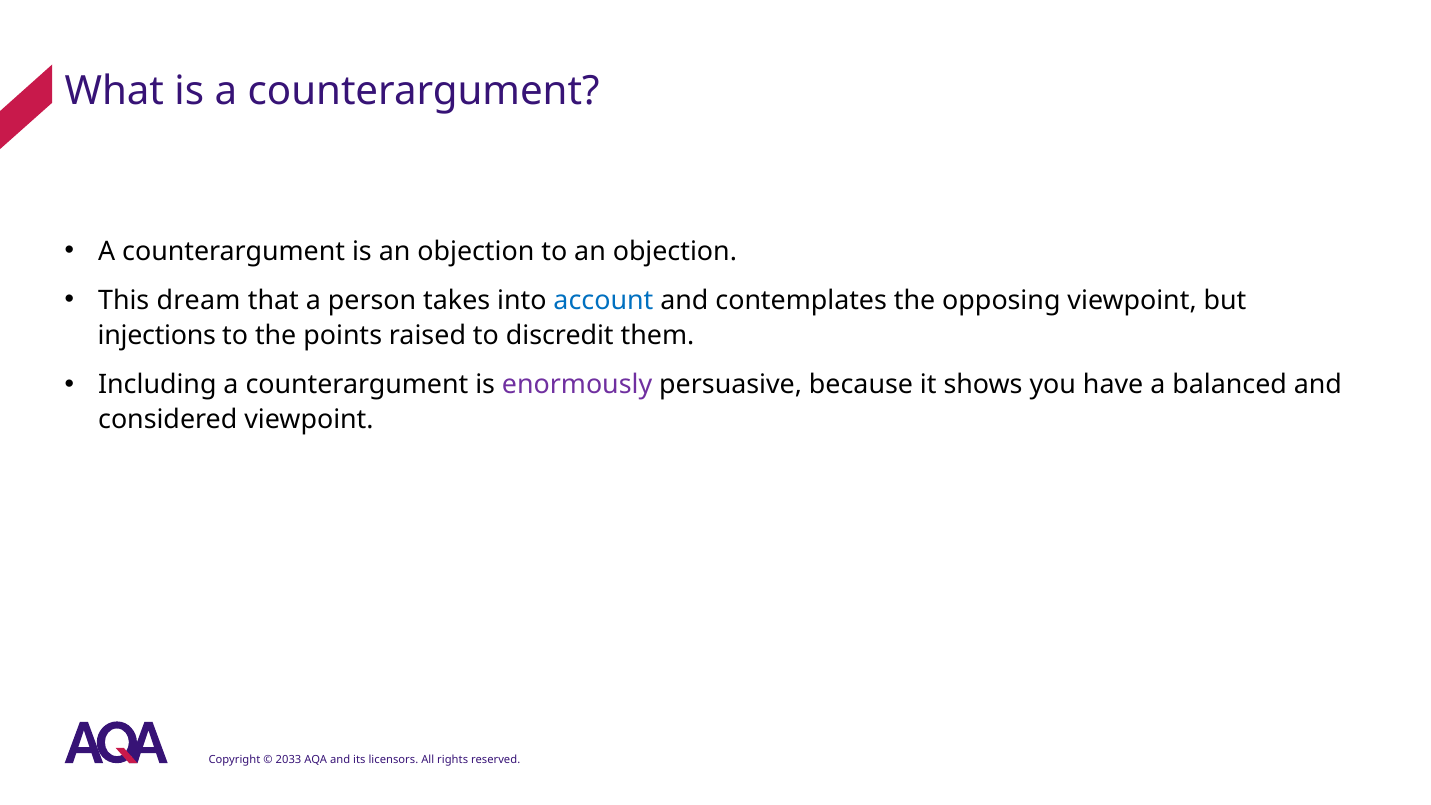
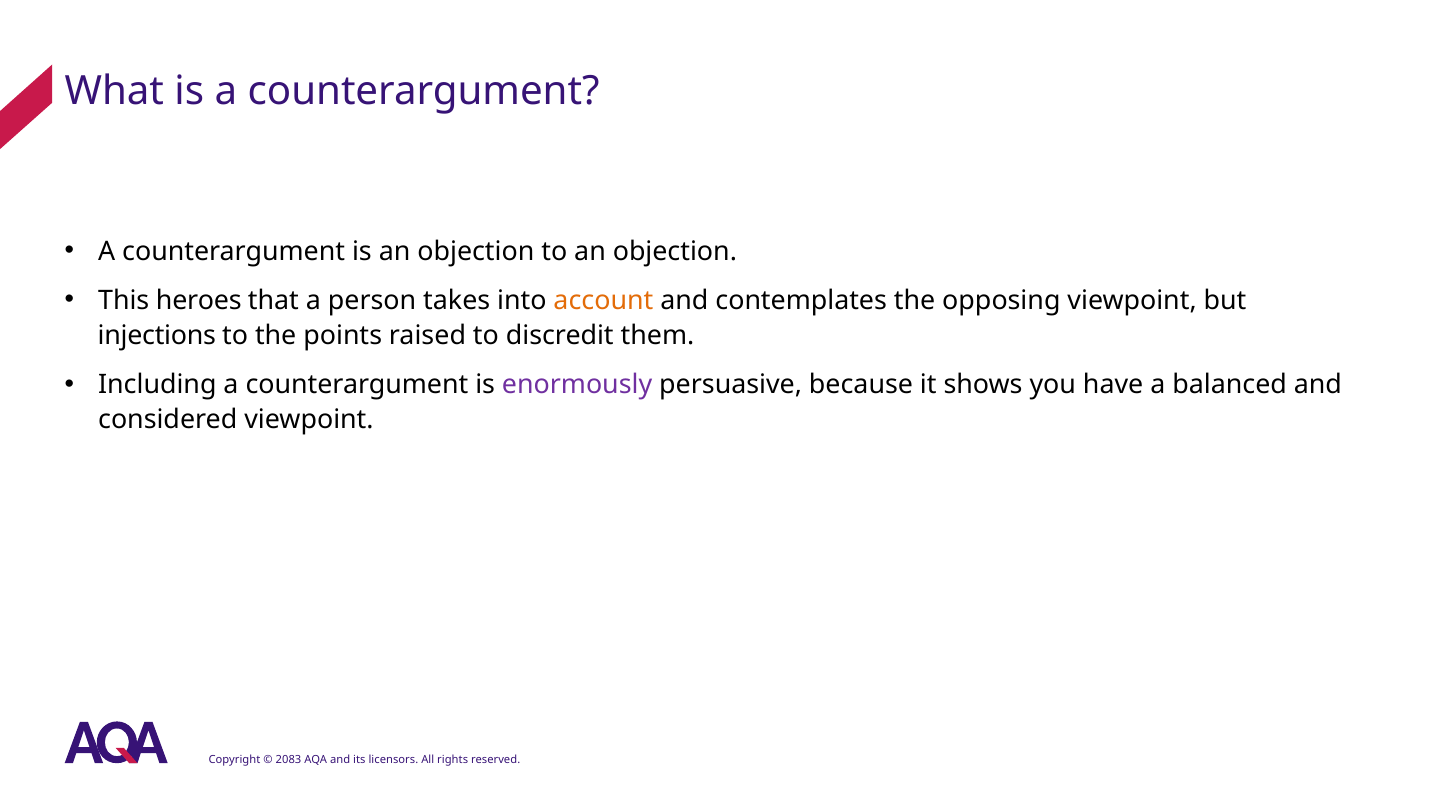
dream: dream -> heroes
account colour: blue -> orange
2033: 2033 -> 2083
